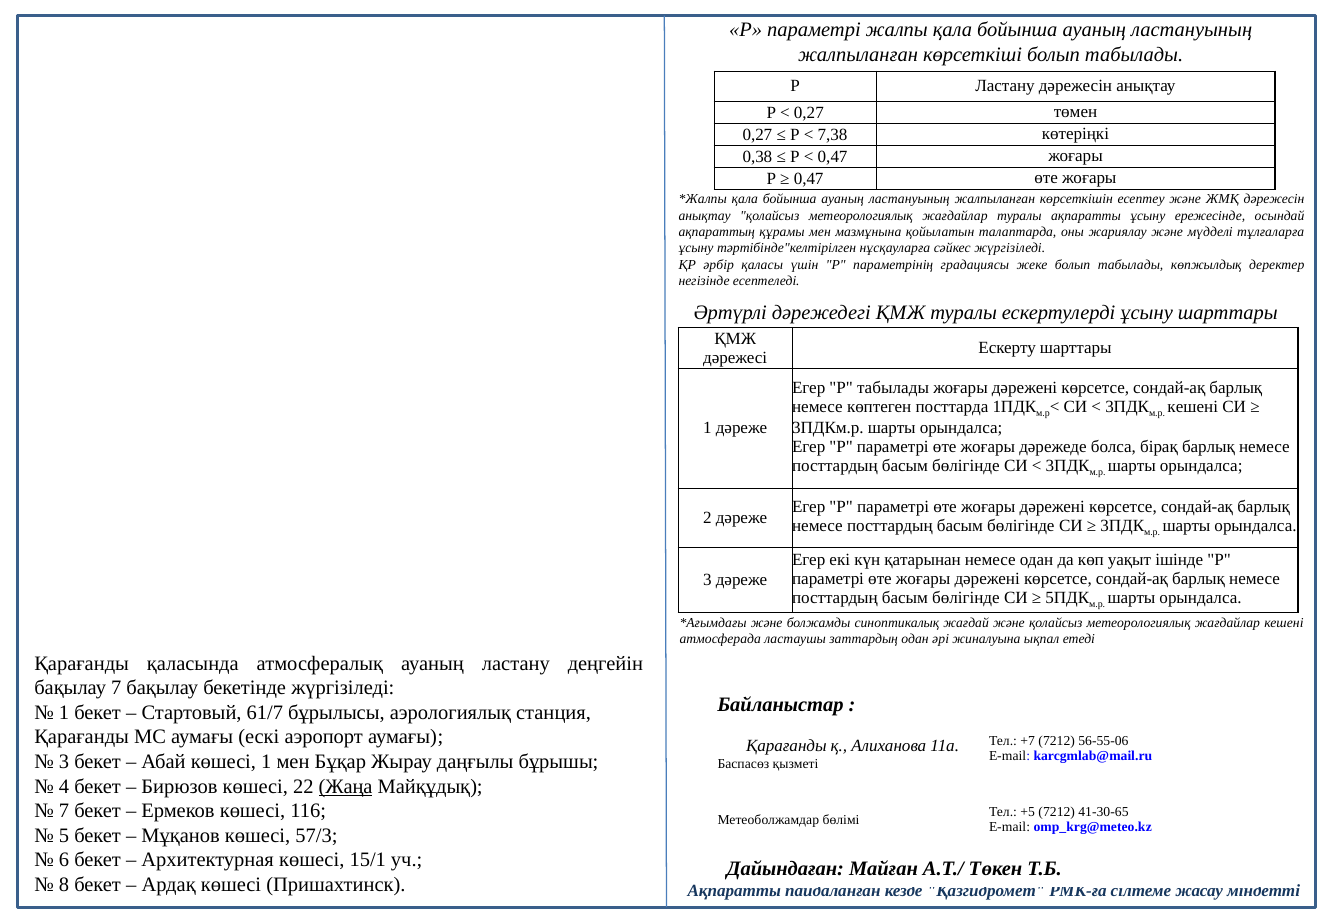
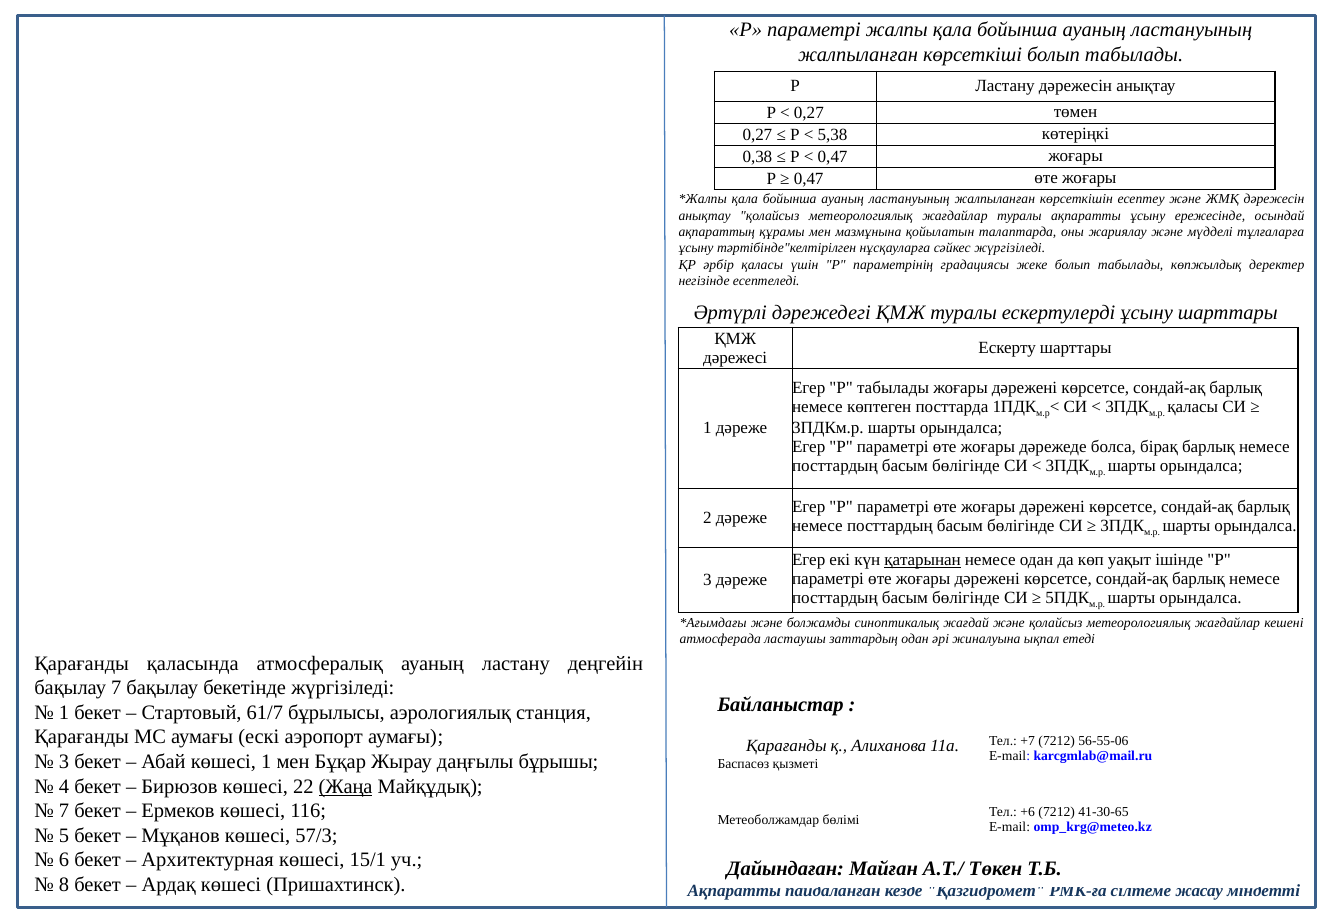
7,38: 7,38 -> 5,38
кешені at (1193, 407): кешені -> қаласы
қатарынан underline: none -> present
+5: +5 -> +6
